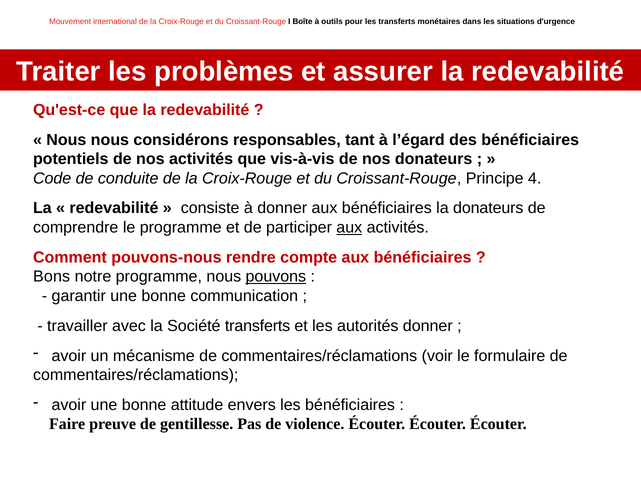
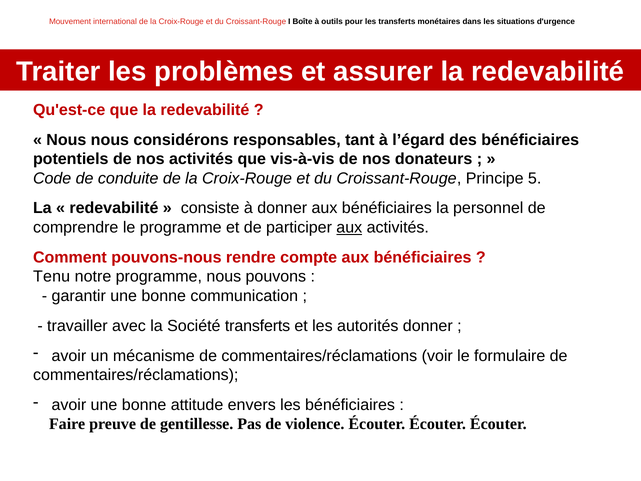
4: 4 -> 5
la donateurs: donateurs -> personnel
Bons: Bons -> Tenu
pouvons underline: present -> none
